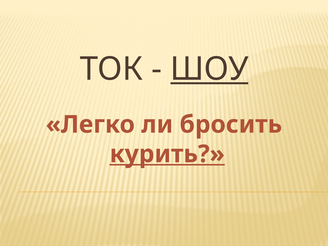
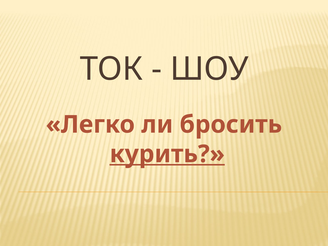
ШОУ underline: present -> none
